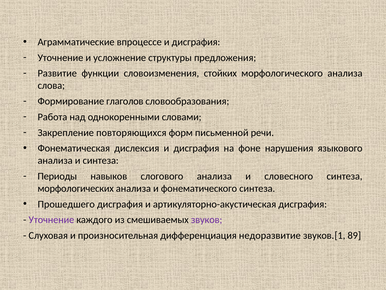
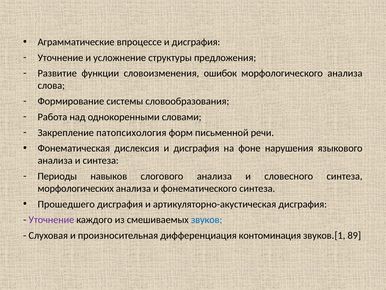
стойких: стойких -> ошибок
глаголов: глаголов -> системы
повторяющихся: повторяющихся -> патопсихология
звуков colour: purple -> blue
недоразвитие: недоразвитие -> контоминация
